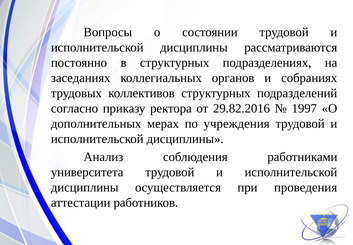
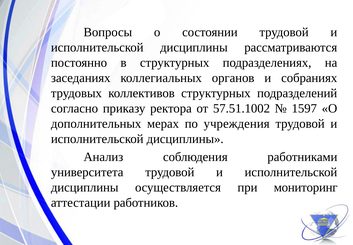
29.82.2016: 29.82.2016 -> 57.51.1002
1997: 1997 -> 1597
проведения: проведения -> мониторинг
